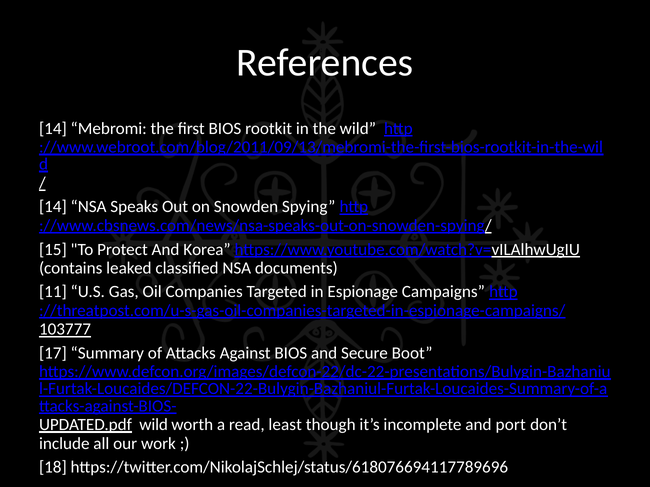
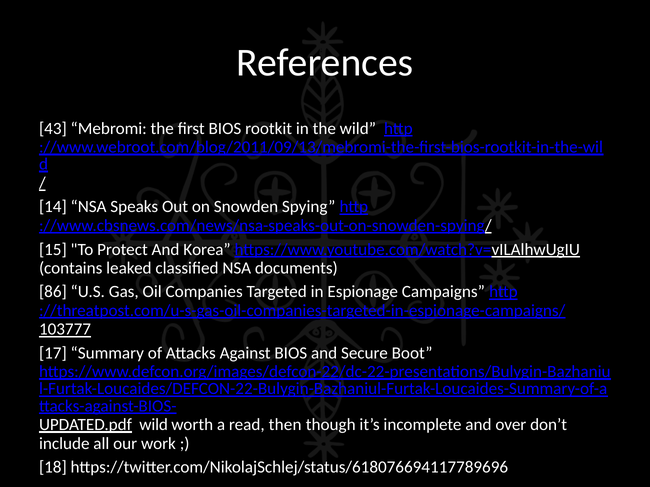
14 at (53, 128): 14 -> 43
11: 11 -> 86
least: least -> then
port: port -> over
